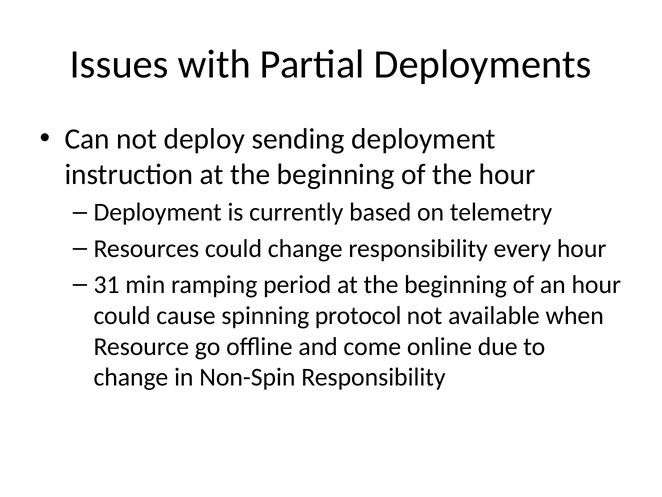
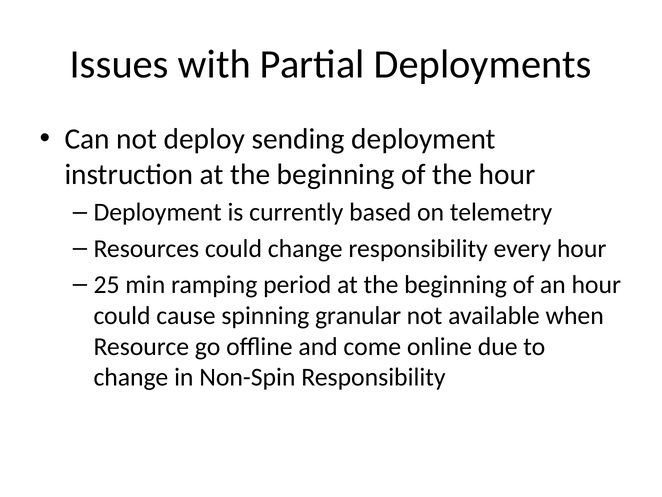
31: 31 -> 25
protocol: protocol -> granular
